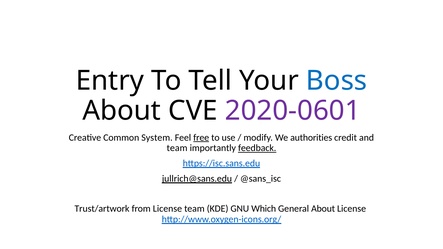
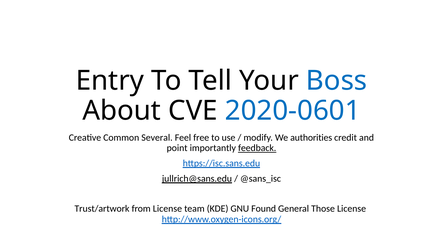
2020-0601 colour: purple -> blue
System: System -> Several
free underline: present -> none
team at (177, 148): team -> point
Which: Which -> Found
General About: About -> Those
